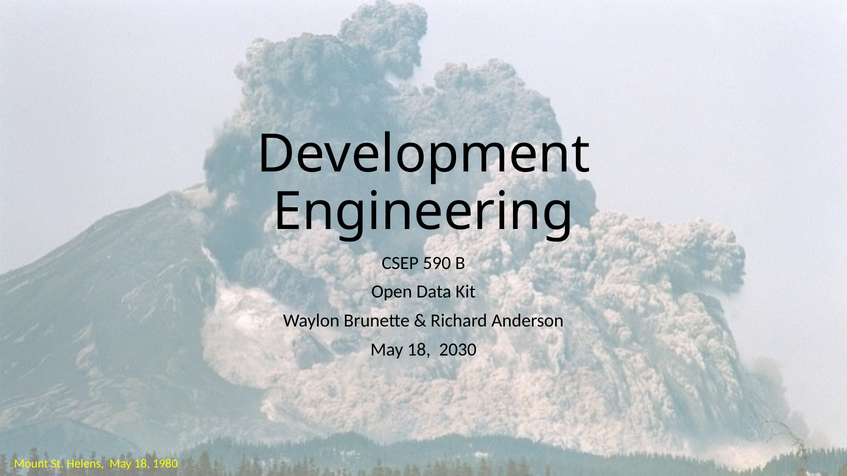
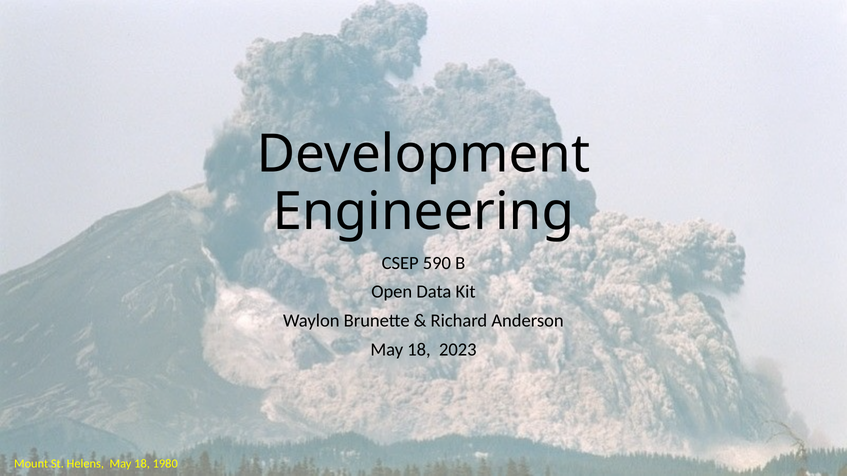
2030: 2030 -> 2023
